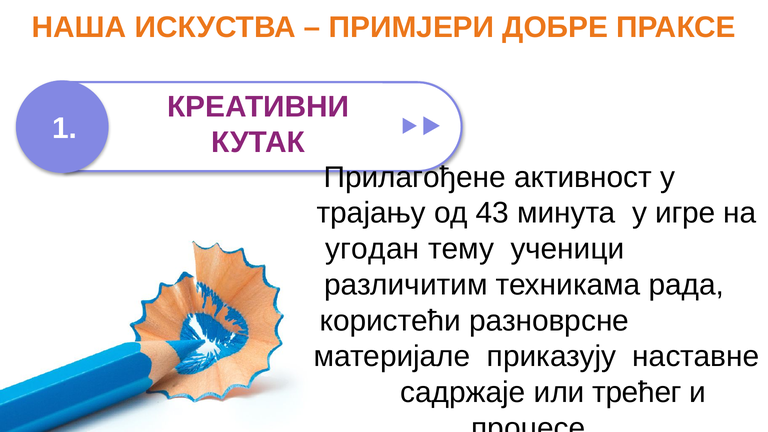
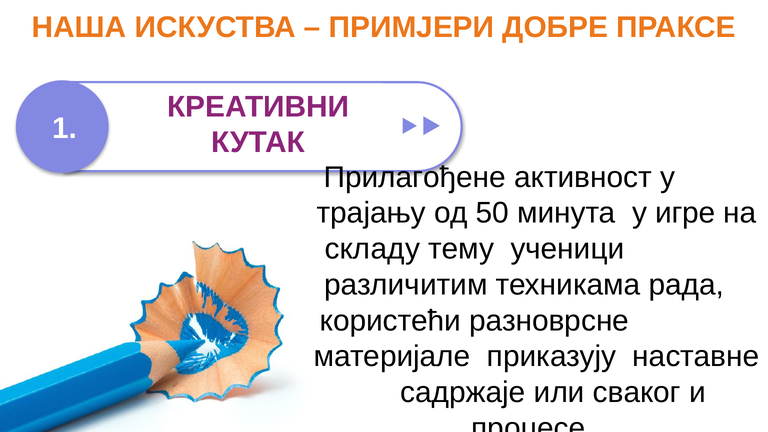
43: 43 -> 50
угодан: угодан -> складу
трећег: трећег -> сваког
